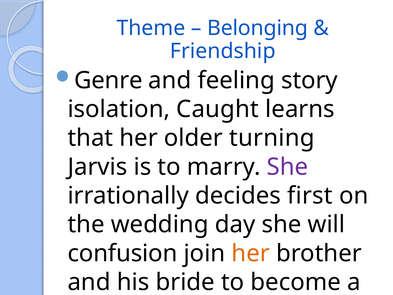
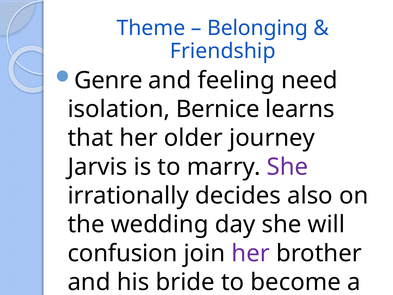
story: story -> need
Caught: Caught -> Bernice
turning: turning -> journey
first: first -> also
her at (251, 253) colour: orange -> purple
